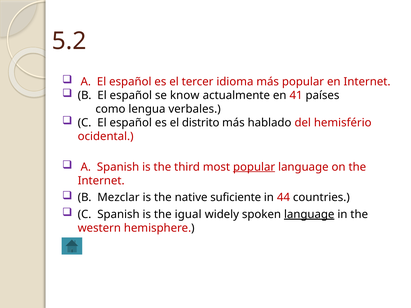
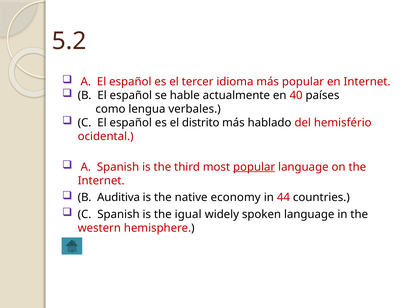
know: know -> hable
41: 41 -> 40
Mezclar: Mezclar -> Auditiva
suficiente: suficiente -> economy
language at (309, 214) underline: present -> none
